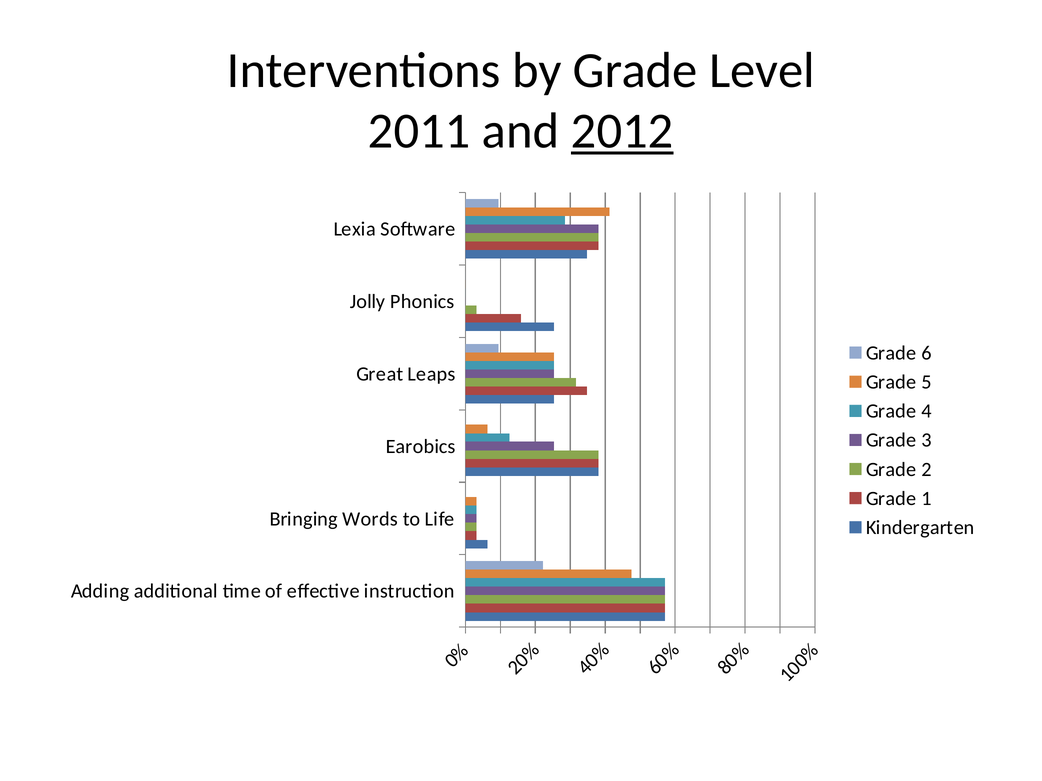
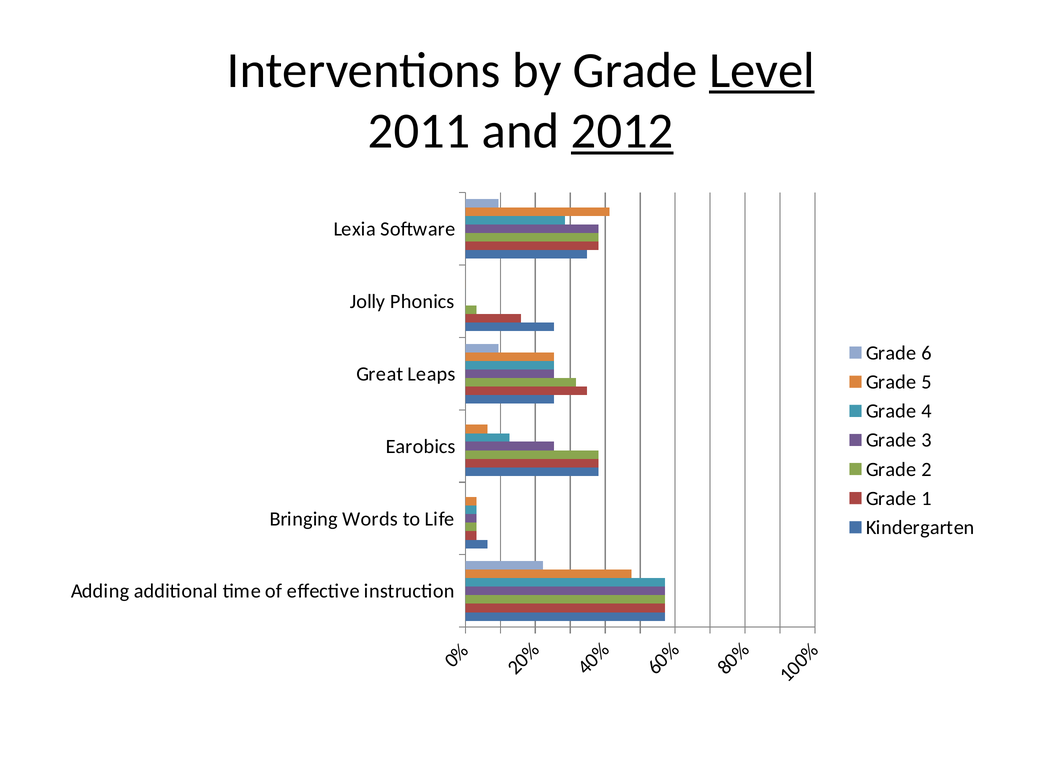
Level underline: none -> present
